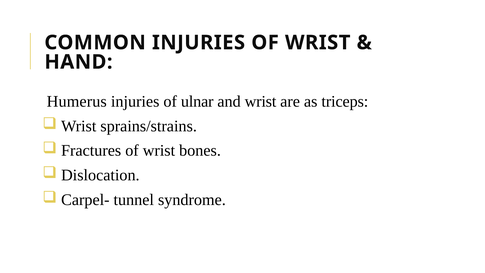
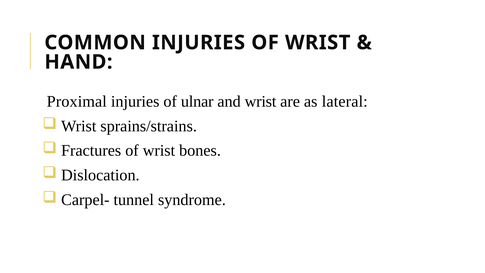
Humerus: Humerus -> Proximal
triceps: triceps -> lateral
